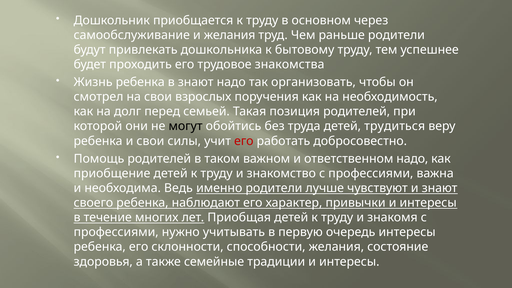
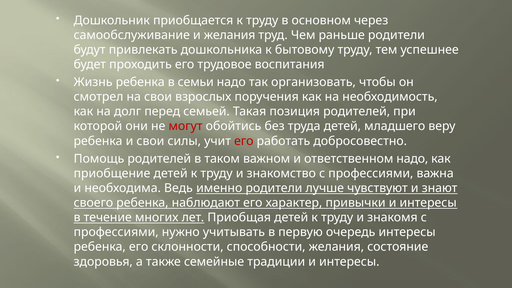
знакомства: знакомства -> воспитания
в знают: знают -> семьи
могут colour: black -> red
трудиться: трудиться -> младшего
